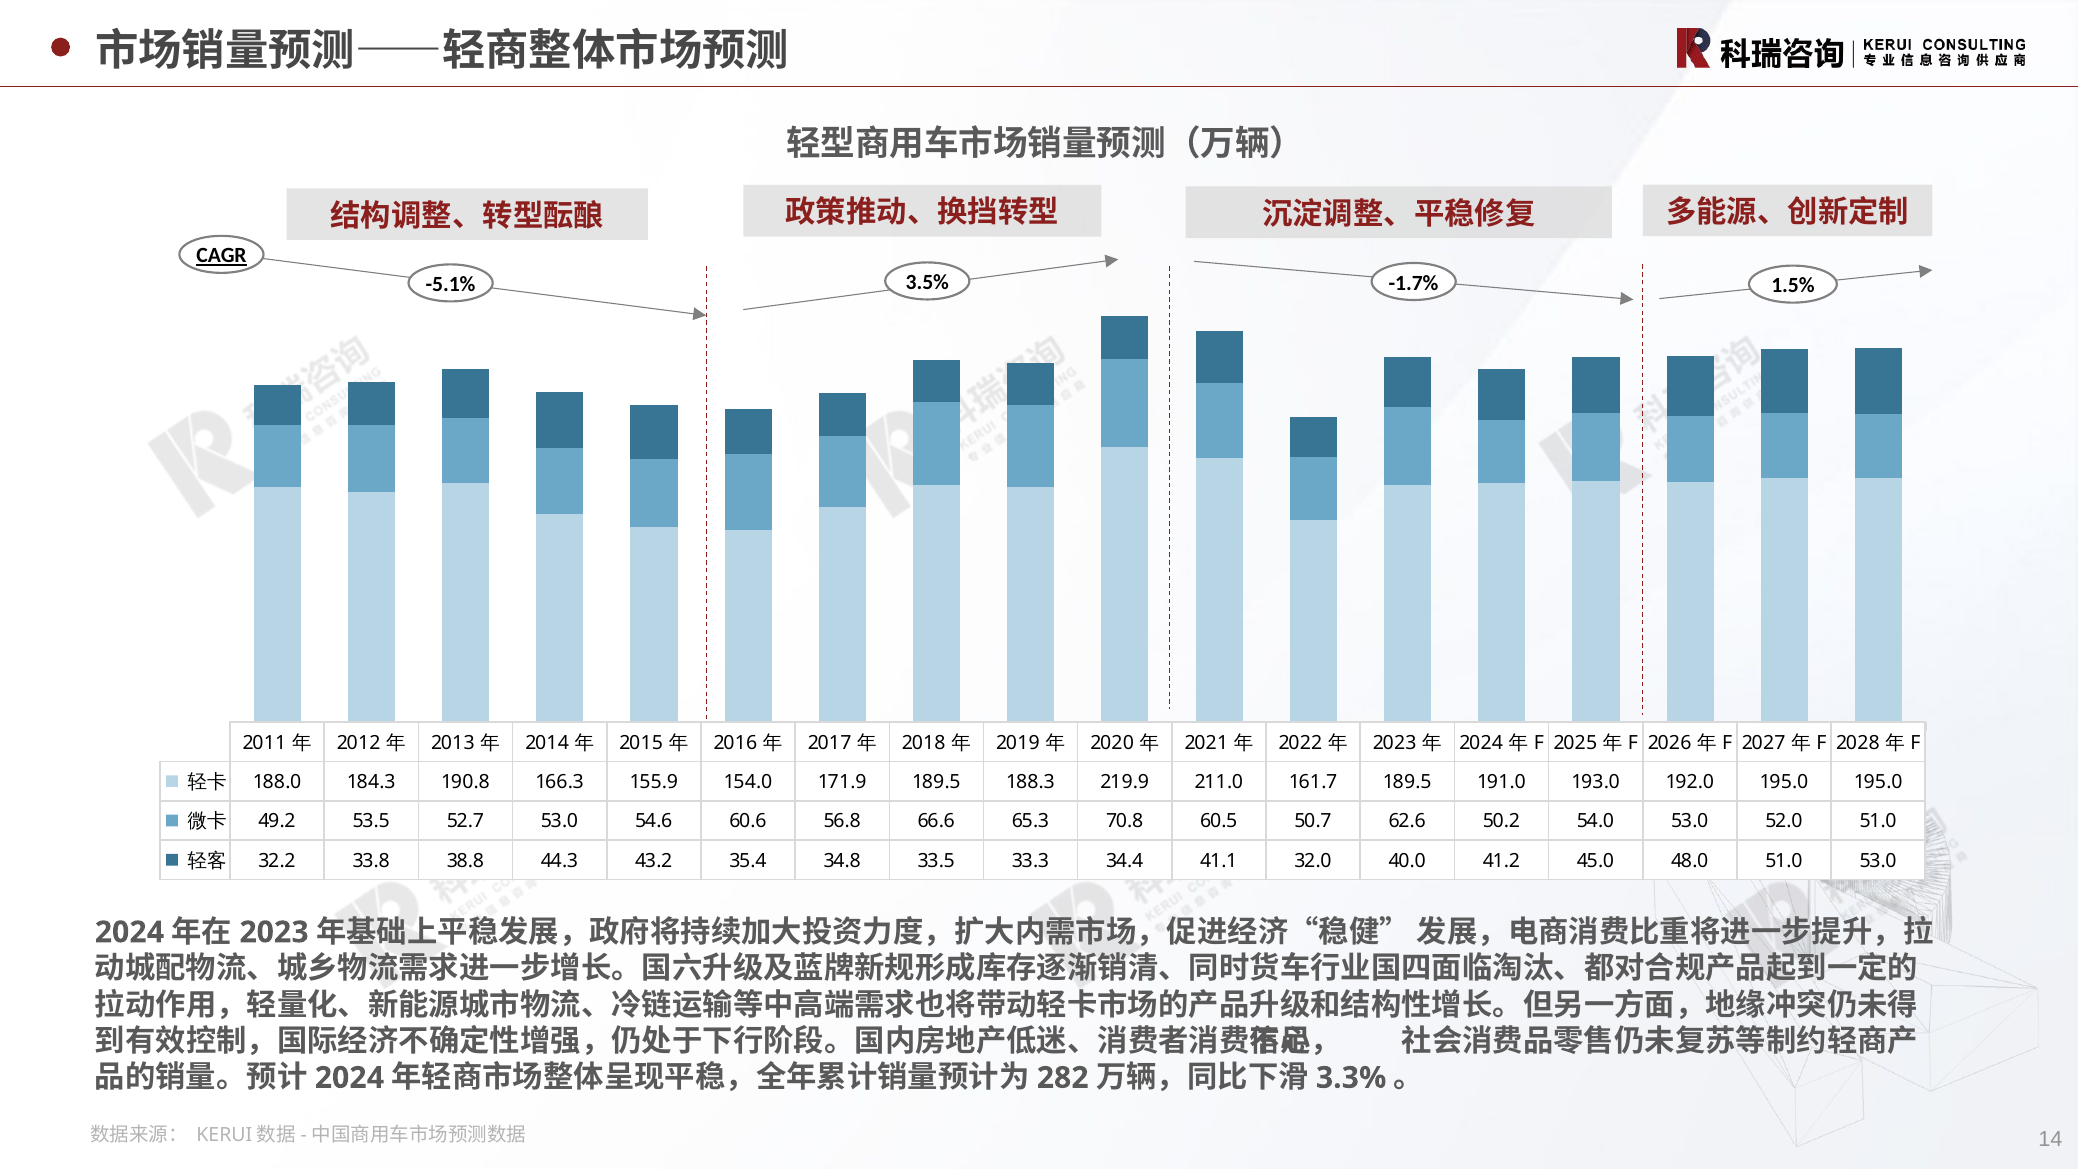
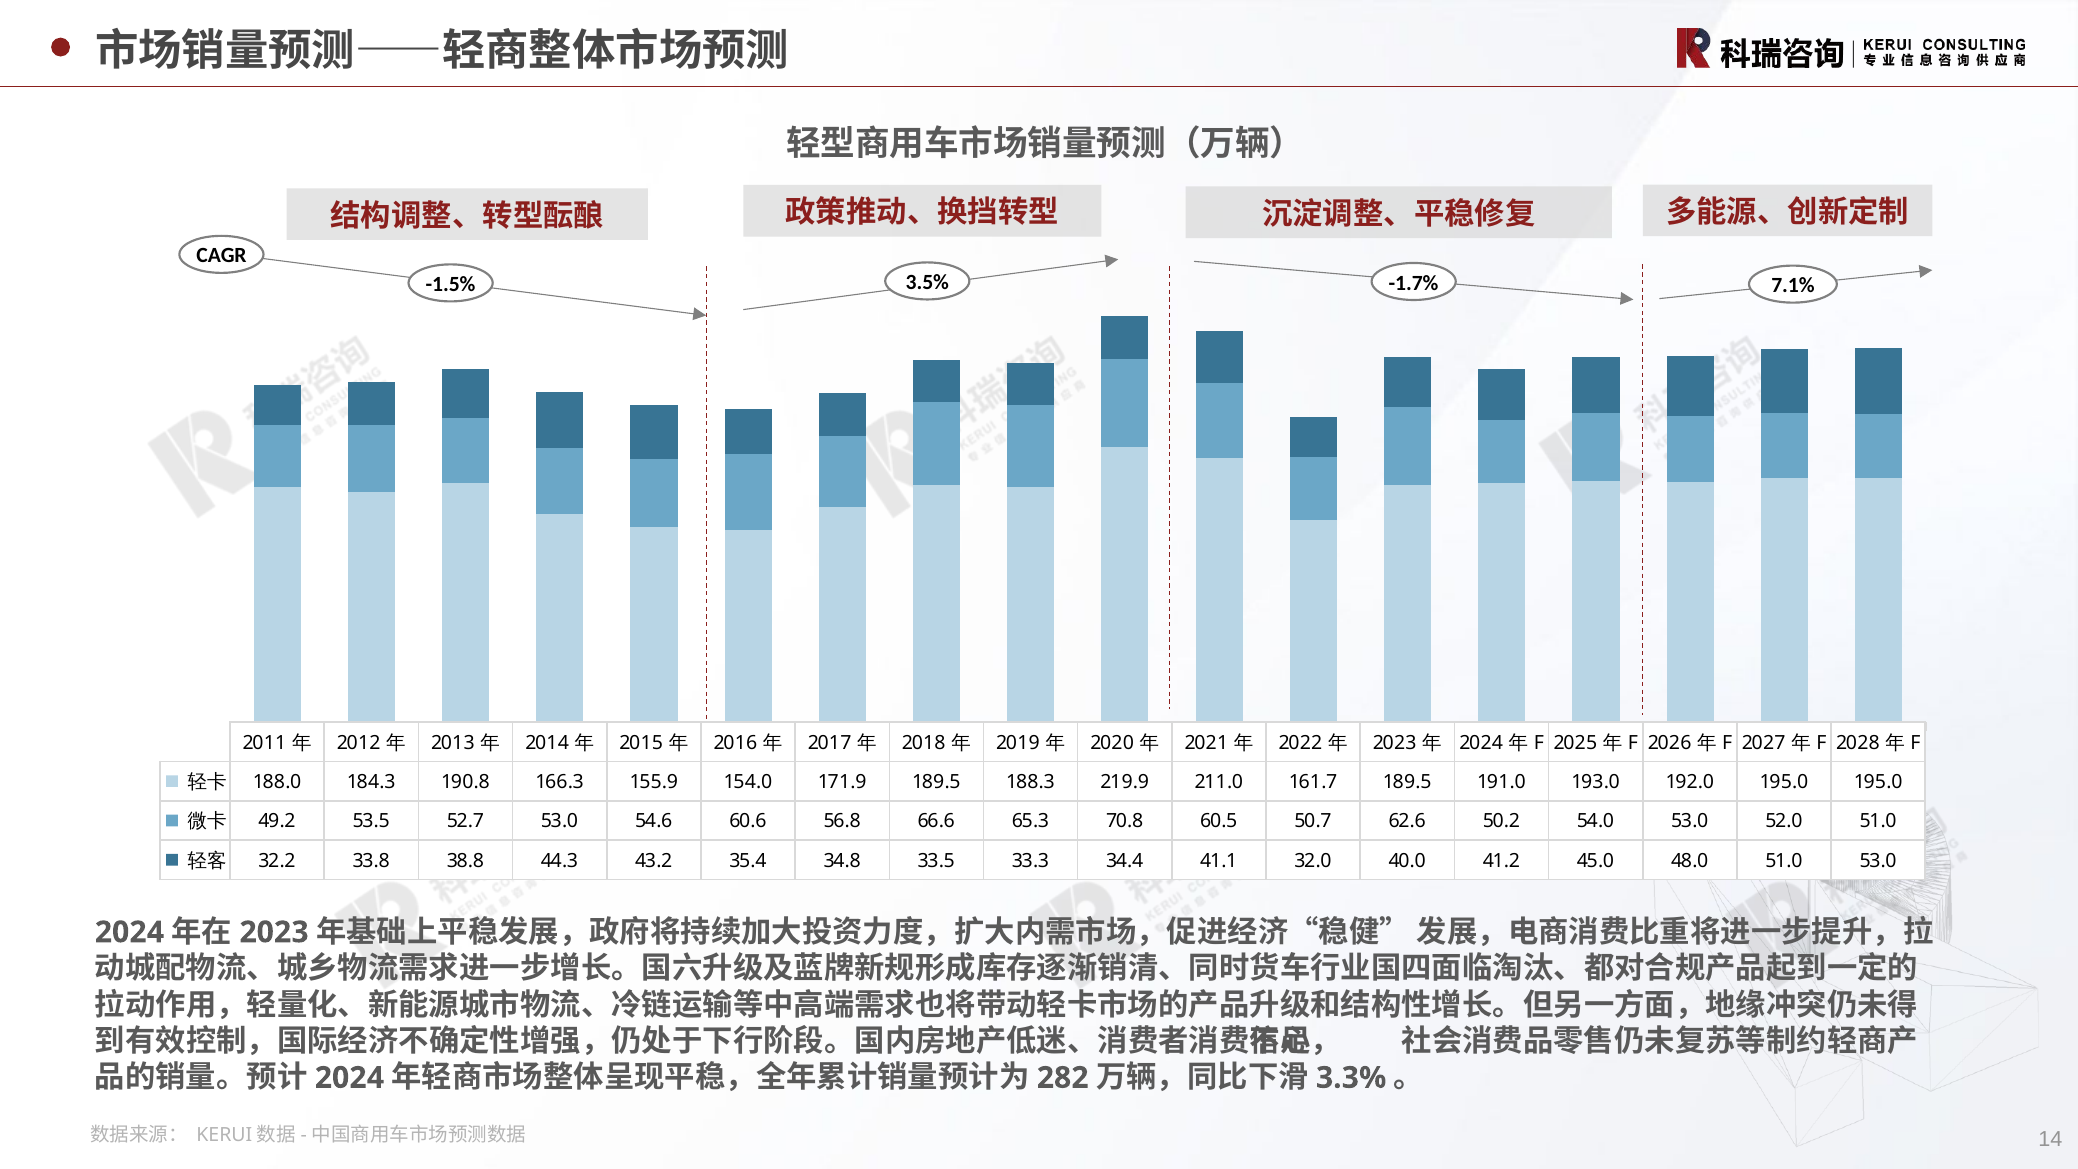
CAGR underline: present -> none
-5.1%: -5.1% -> -1.5%
1.5%: 1.5% -> 7.1%
